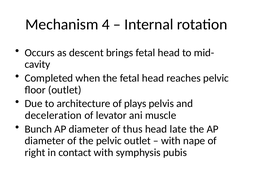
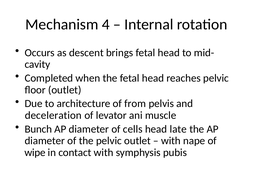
plays: plays -> from
thus: thus -> cells
right: right -> wipe
